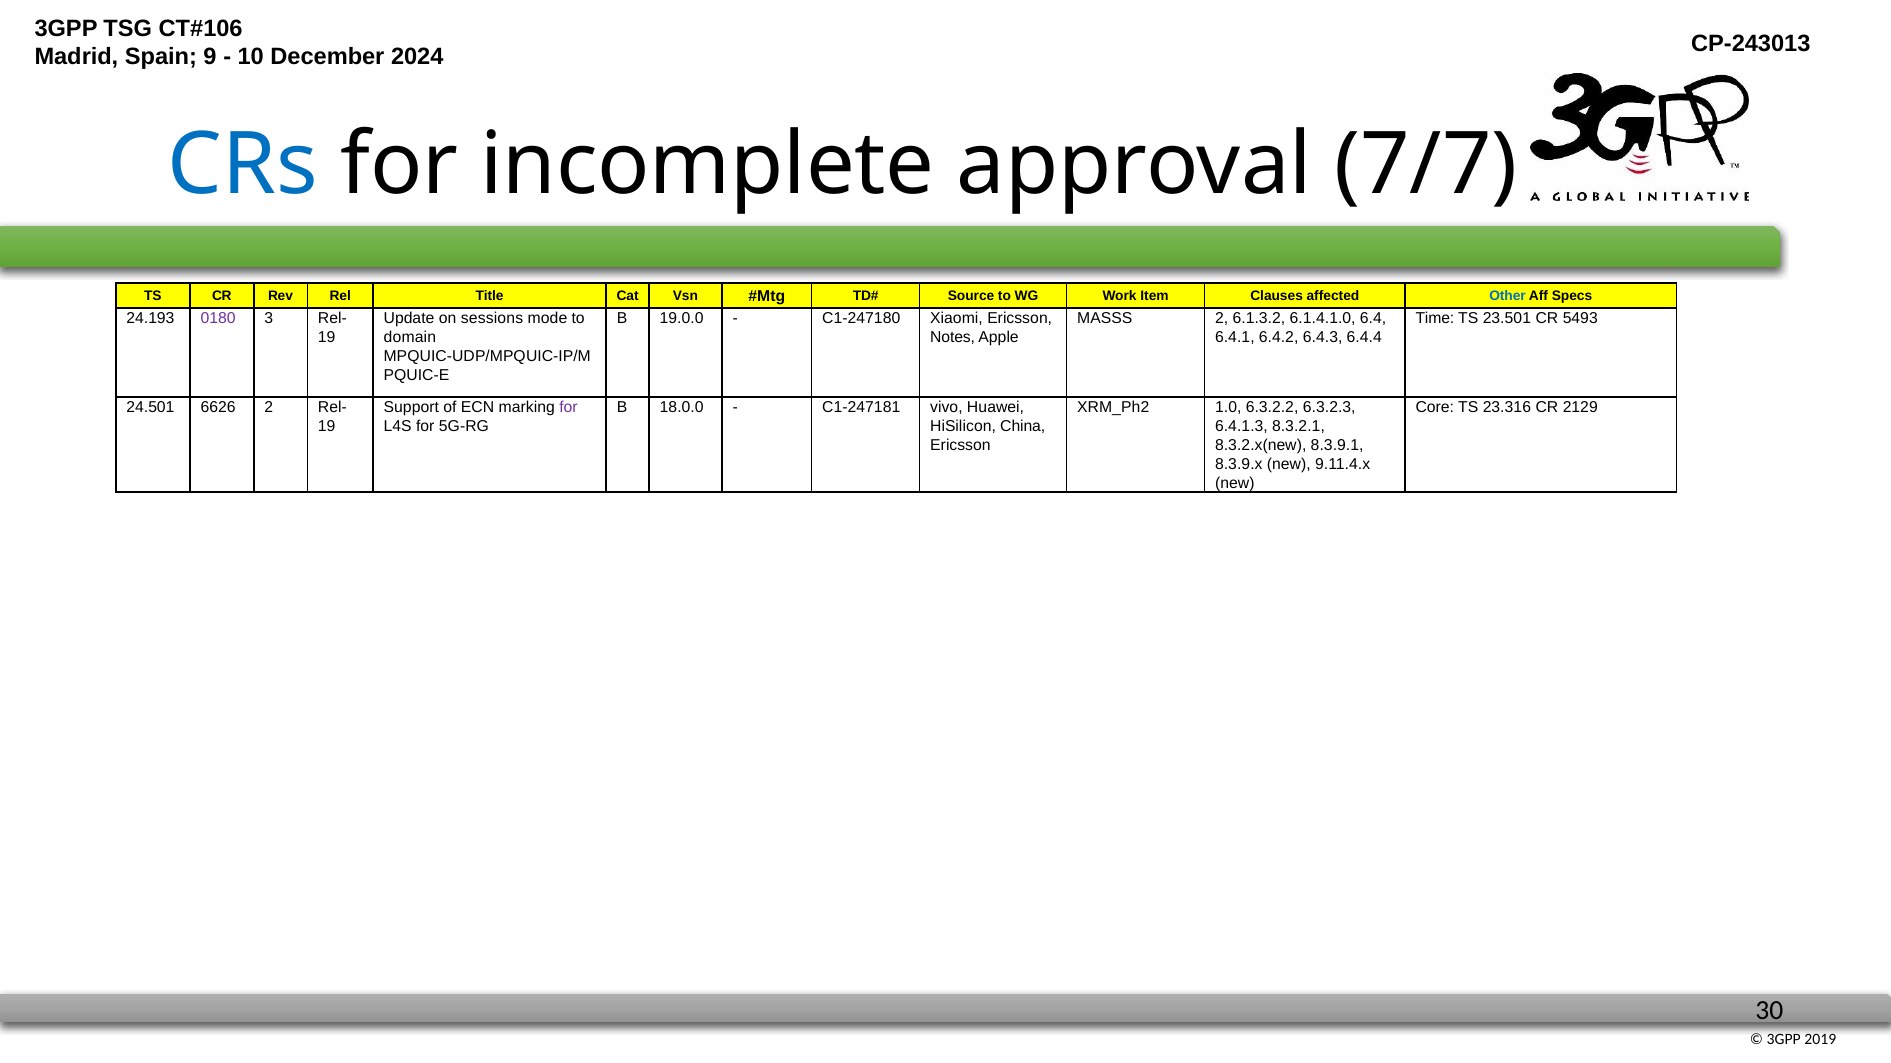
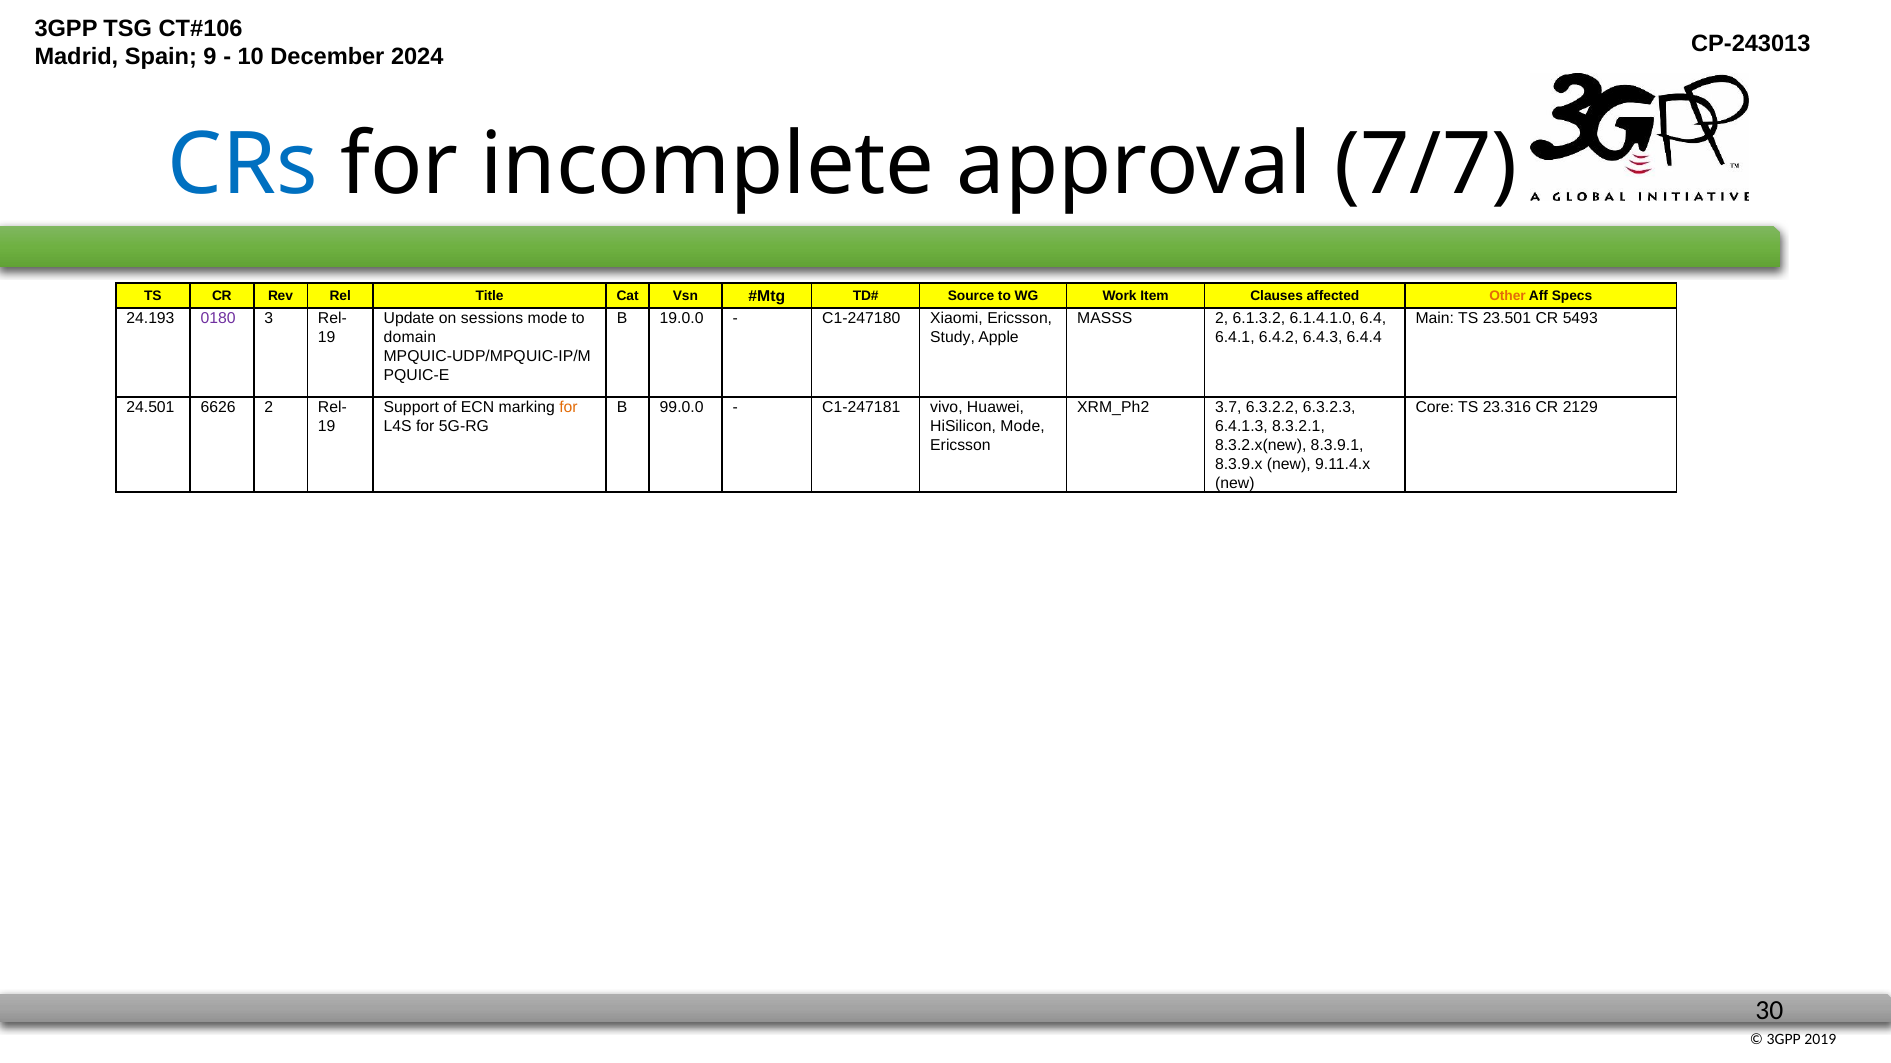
Other colour: blue -> orange
Time: Time -> Main
Notes: Notes -> Study
for at (568, 408) colour: purple -> orange
18.0.0: 18.0.0 -> 99.0.0
1.0: 1.0 -> 3.7
HiSilicon China: China -> Mode
